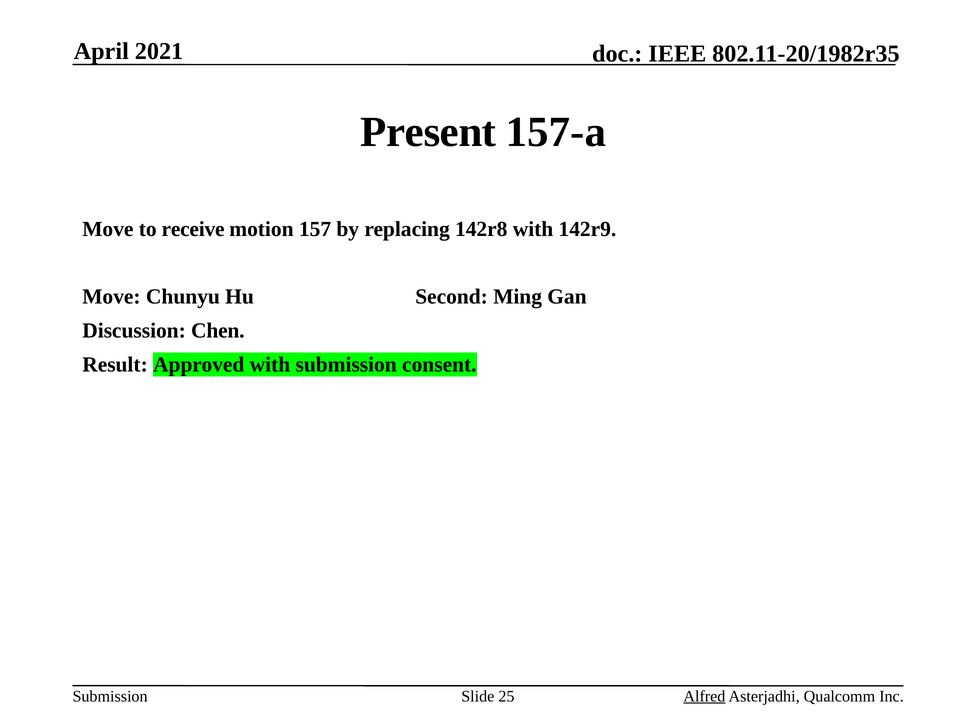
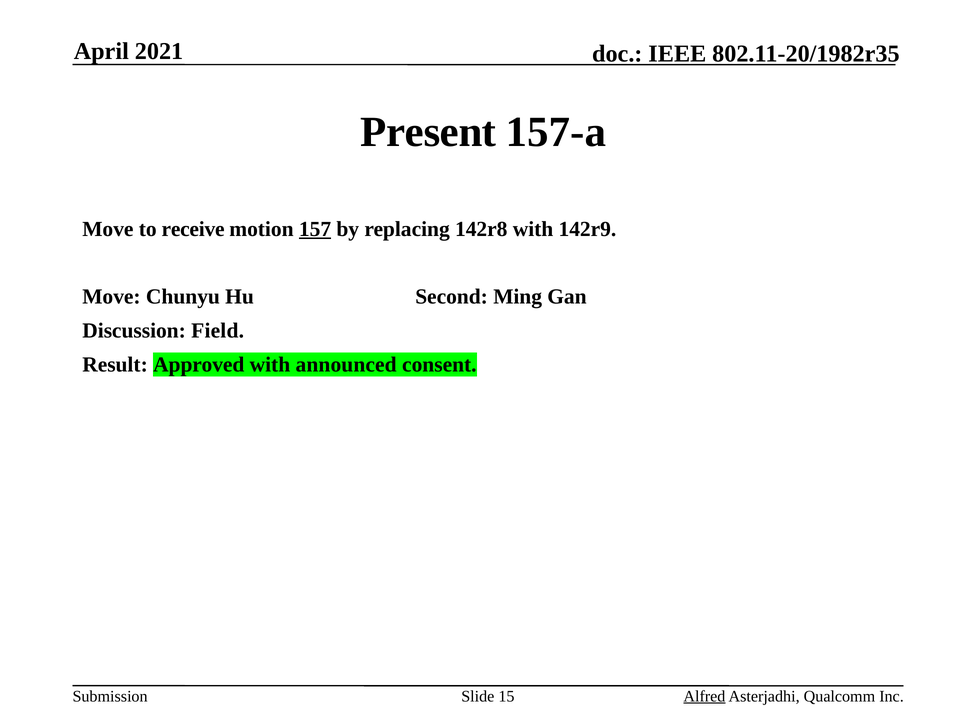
157 underline: none -> present
Chen: Chen -> Field
with submission: submission -> announced
25: 25 -> 15
